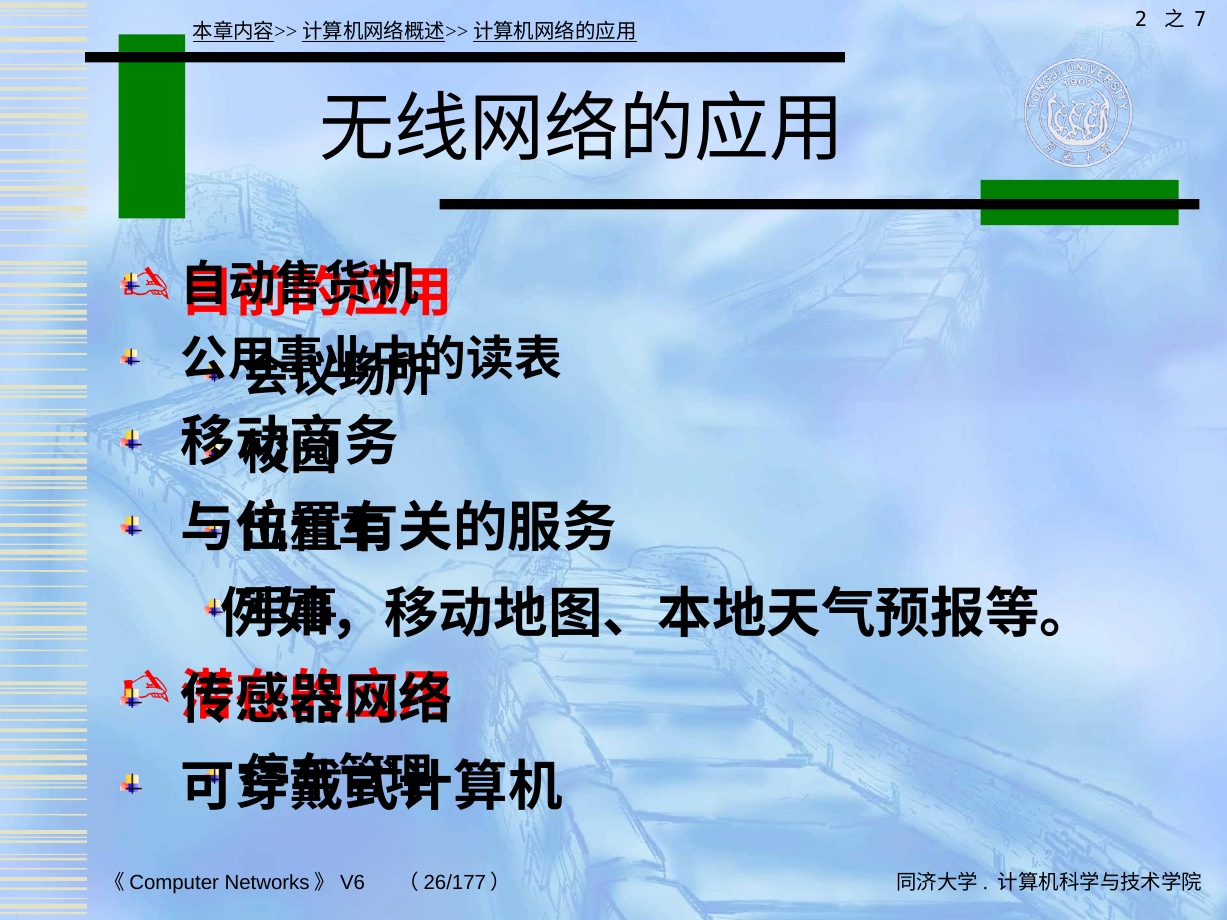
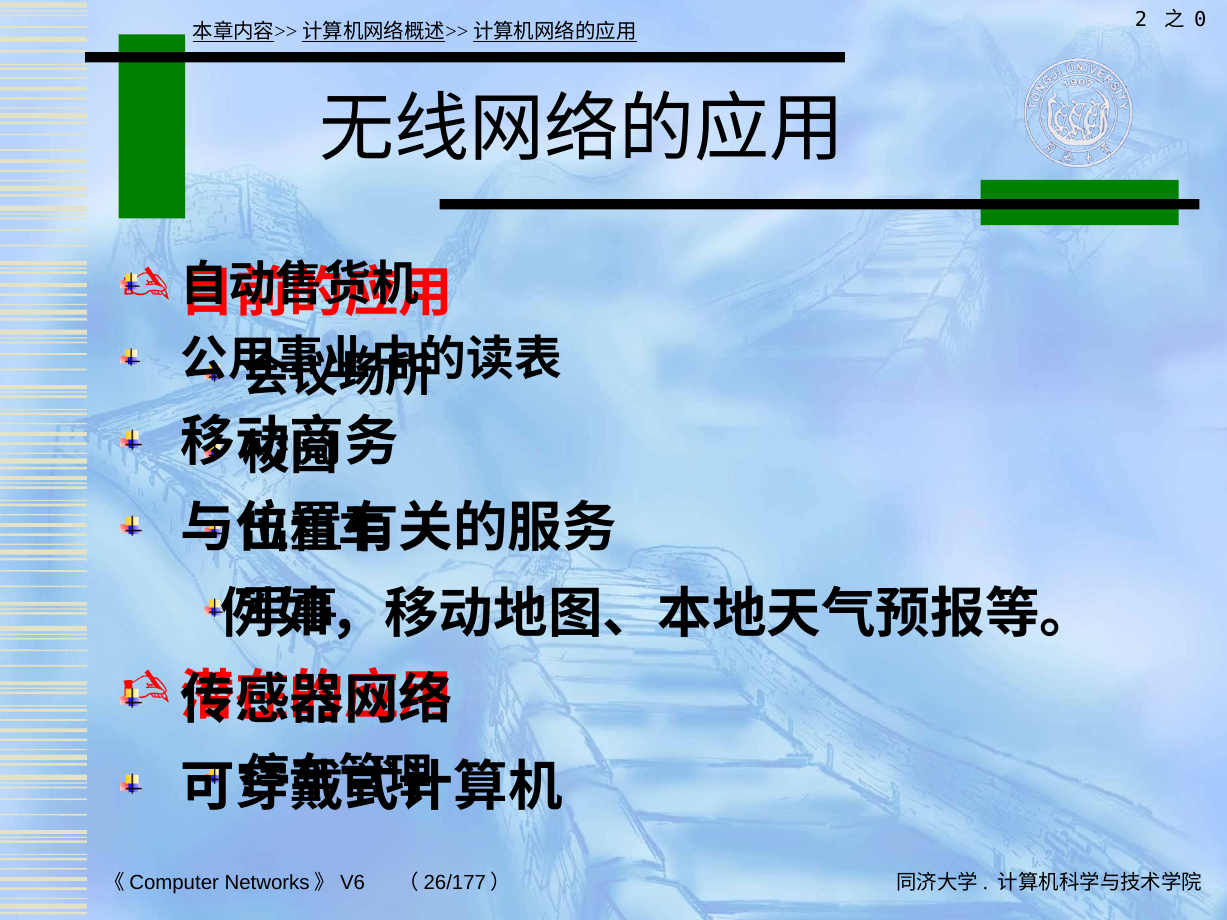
7: 7 -> 0
